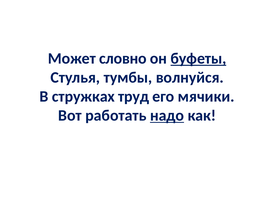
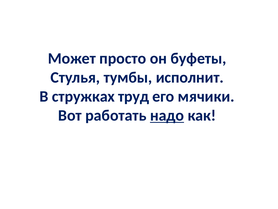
словно: словно -> просто
буфеты underline: present -> none
волнуйся: волнуйся -> исполнит
